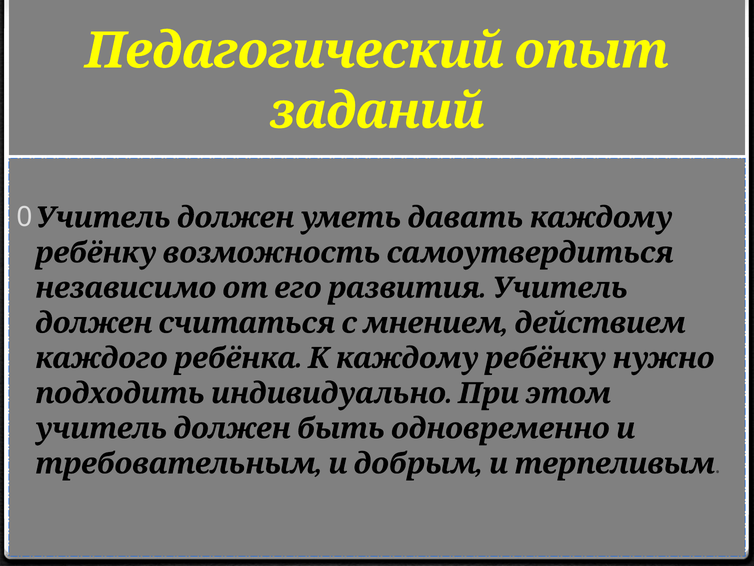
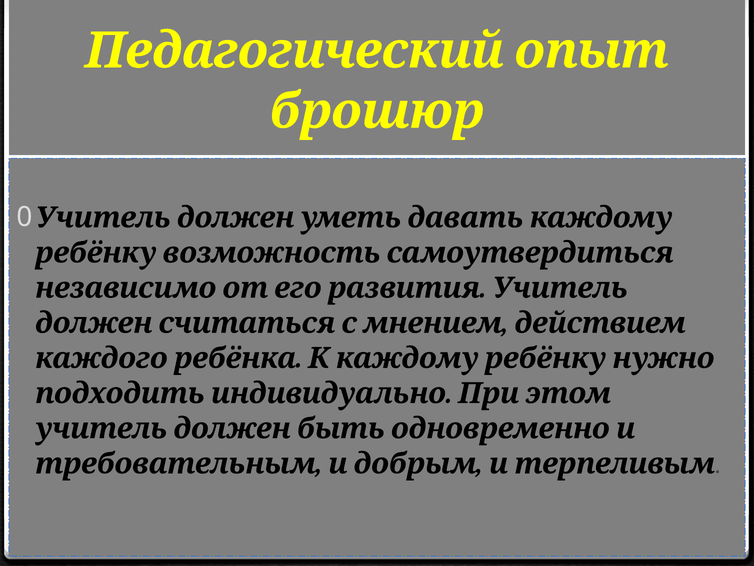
заданий: заданий -> брошюр
